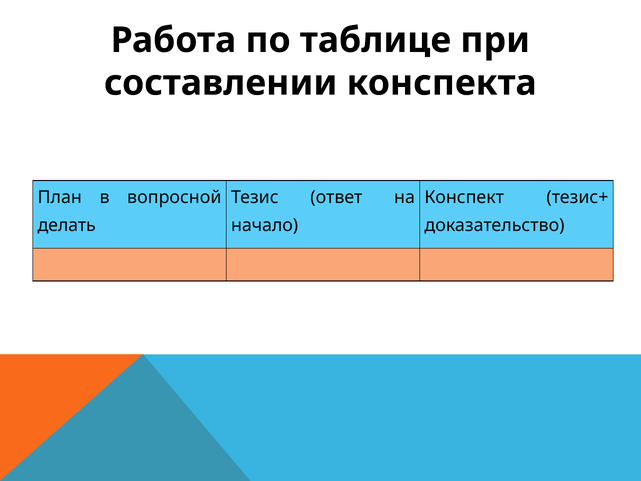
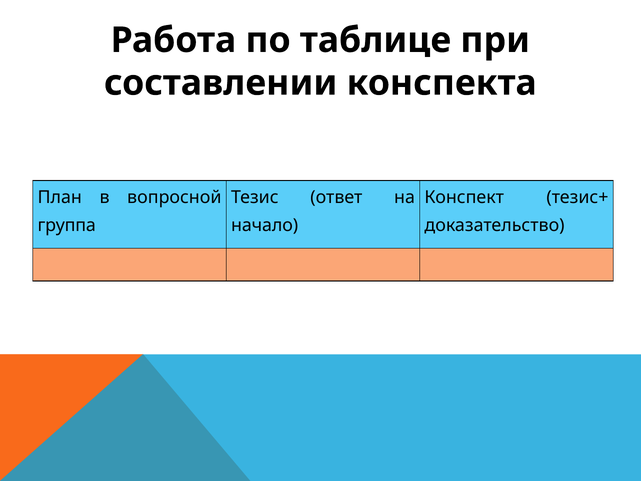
делать: делать -> группа
